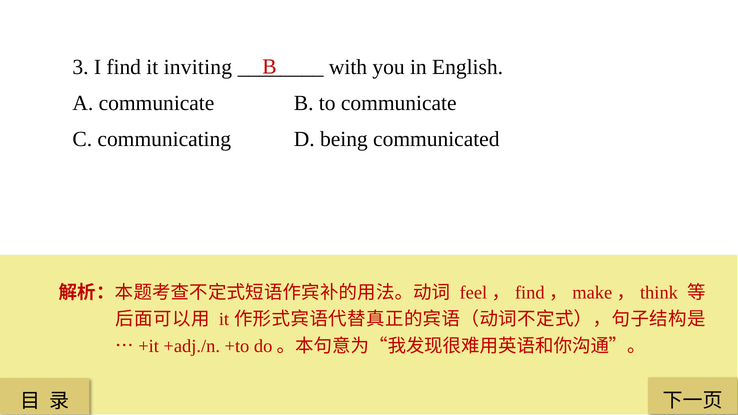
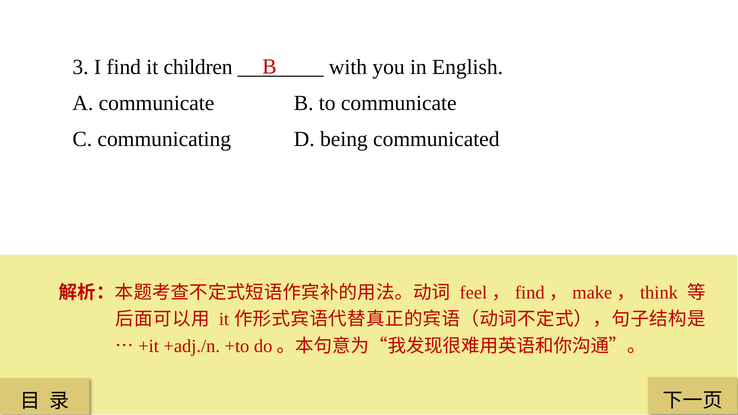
inviting: inviting -> children
